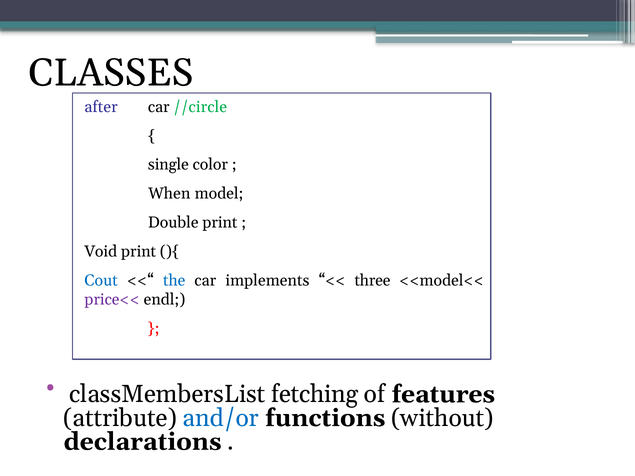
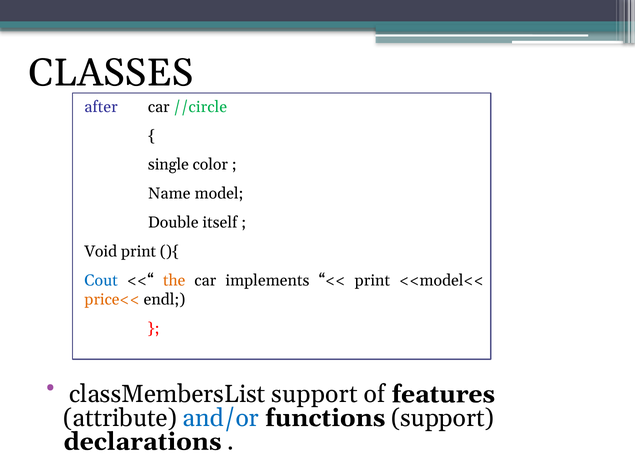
When: When -> Name
Double print: print -> itself
the colour: blue -> orange
three at (372, 281): three -> print
price<< colour: purple -> orange
classMembersList fetching: fetching -> support
functions without: without -> support
